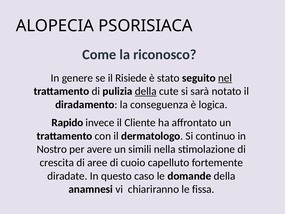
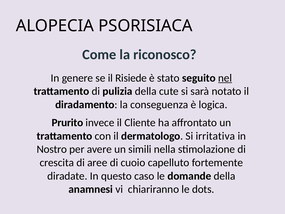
della at (146, 91) underline: present -> none
Rapido: Rapido -> Prurito
continuo: continuo -> irritativa
fissa: fissa -> dots
